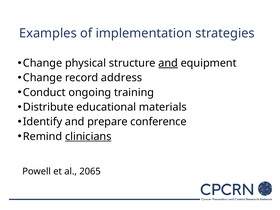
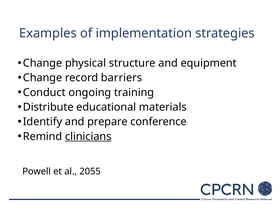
and at (168, 63) underline: present -> none
address: address -> barriers
2065: 2065 -> 2055
